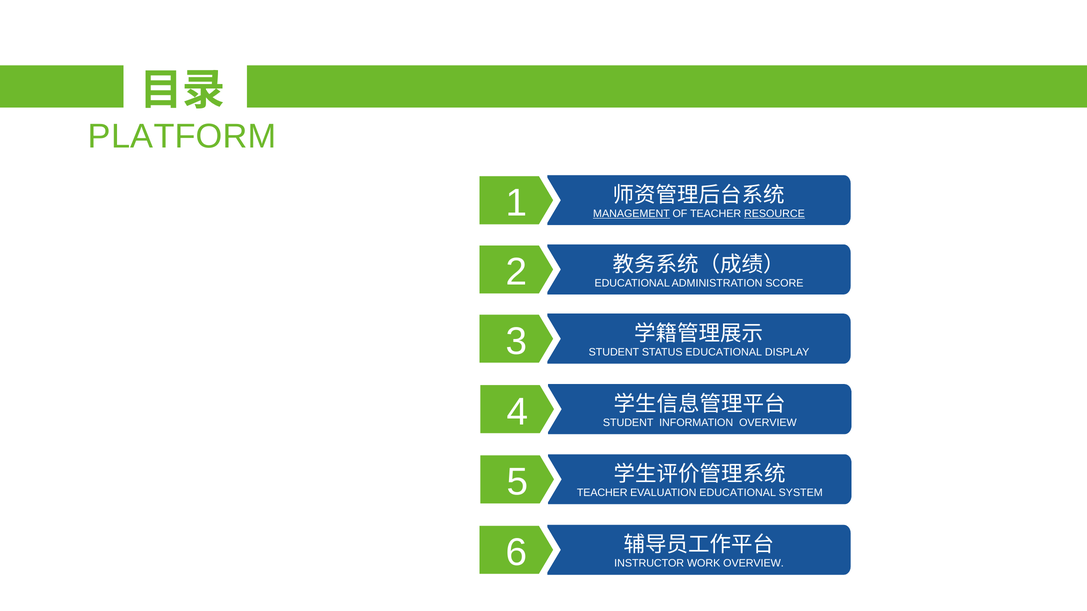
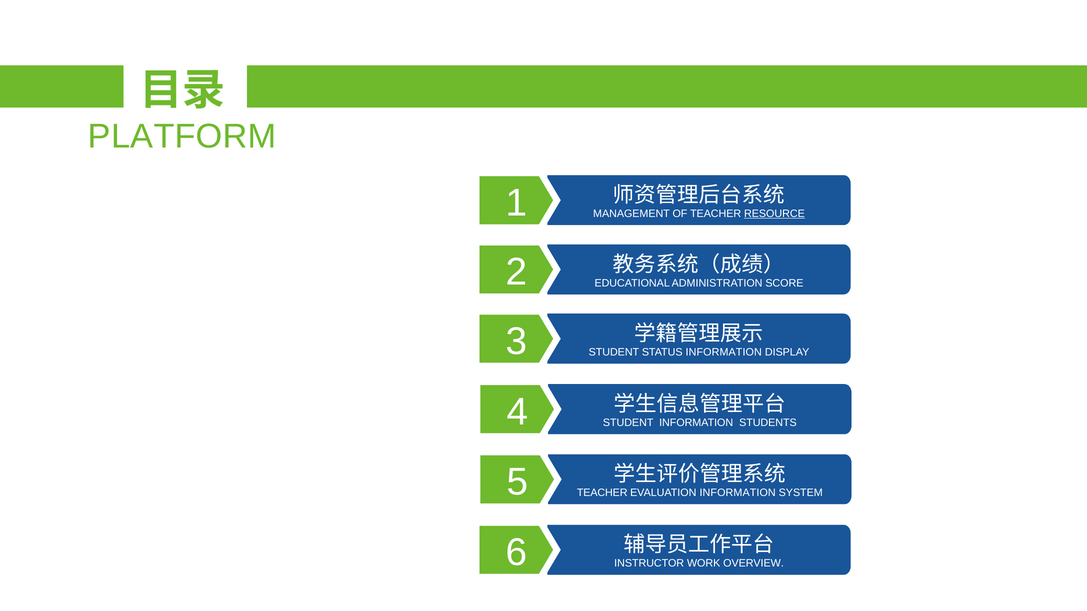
MANAGEMENT underline: present -> none
STATUS EDUCATIONAL: EDUCATIONAL -> INFORMATION
INFORMATION OVERVIEW: OVERVIEW -> STUDENTS
EVALUATION EDUCATIONAL: EDUCATIONAL -> INFORMATION
